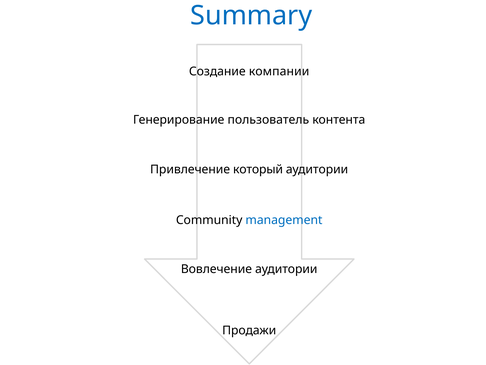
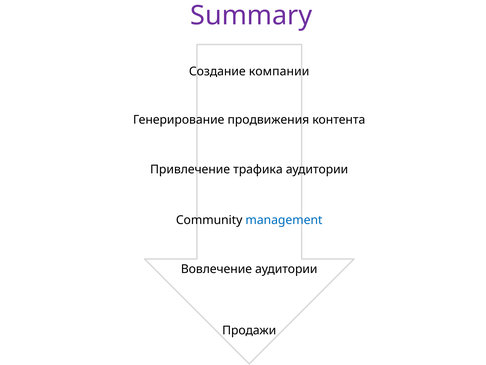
Summary colour: blue -> purple
пользователь: пользователь -> продвижения
который: который -> трафика
